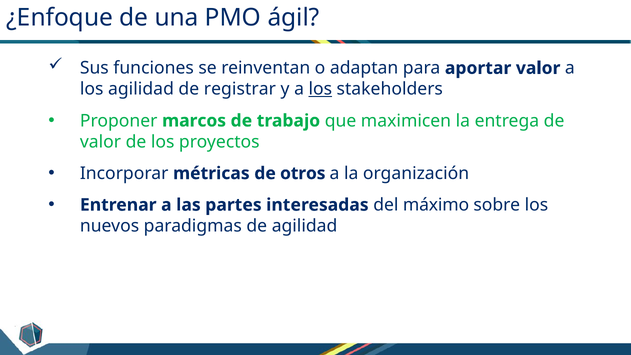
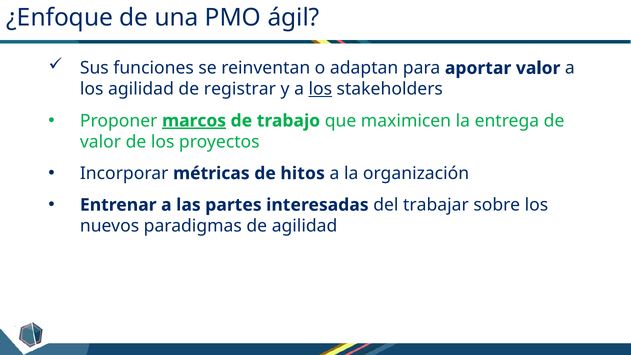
marcos underline: none -> present
otros: otros -> hitos
máximo: máximo -> trabajar
